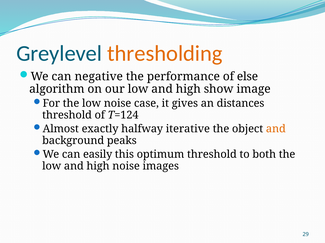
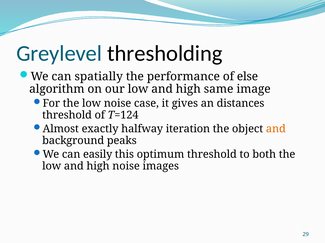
thresholding colour: orange -> black
negative: negative -> spatially
show: show -> same
iterative: iterative -> iteration
